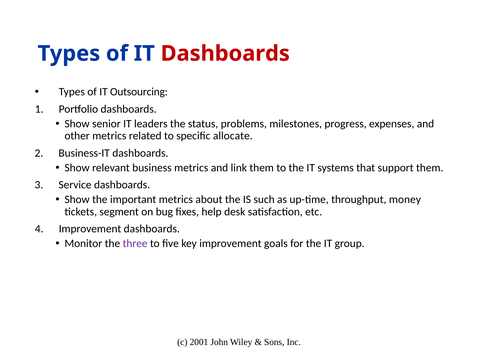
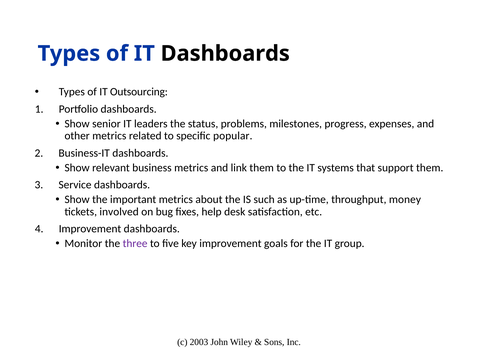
Dashboards at (225, 54) colour: red -> black
allocate: allocate -> popular
segment: segment -> involved
2001: 2001 -> 2003
